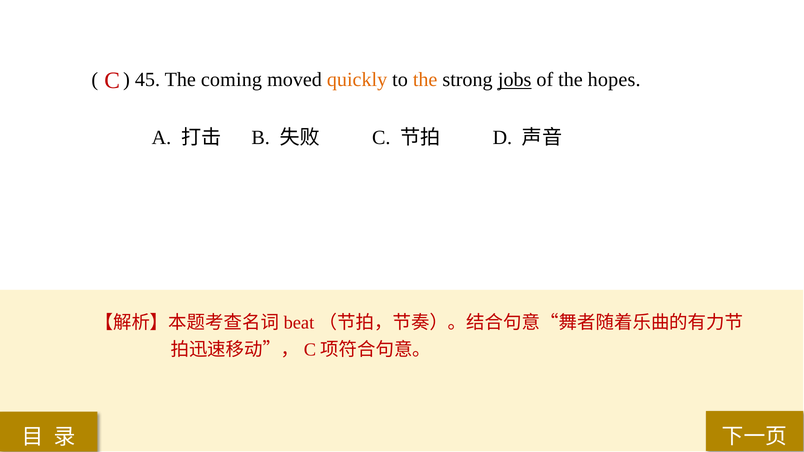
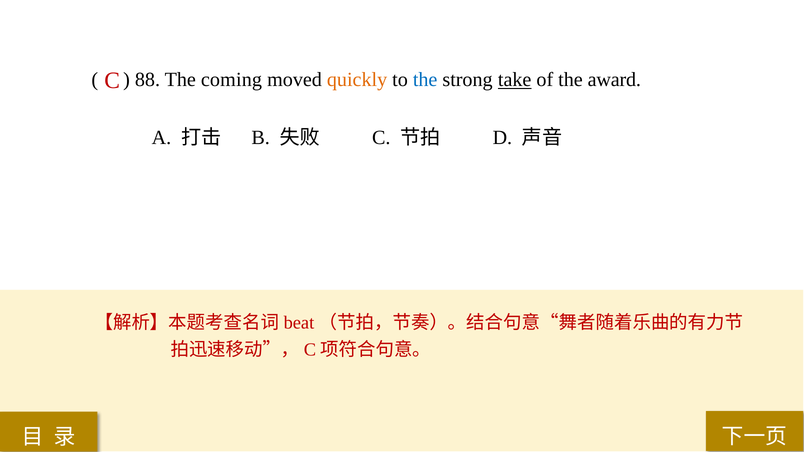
45: 45 -> 88
the at (425, 80) colour: orange -> blue
jobs: jobs -> take
hopes: hopes -> award
